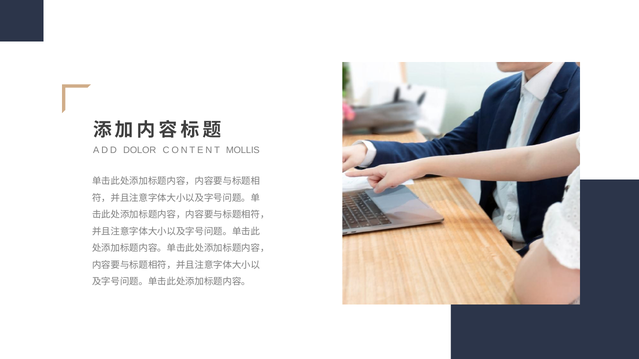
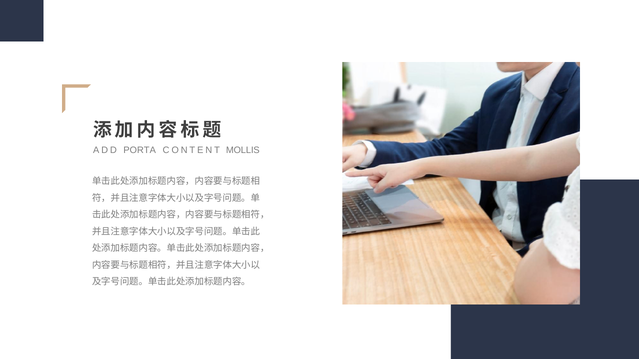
DOLOR: DOLOR -> PORTA
